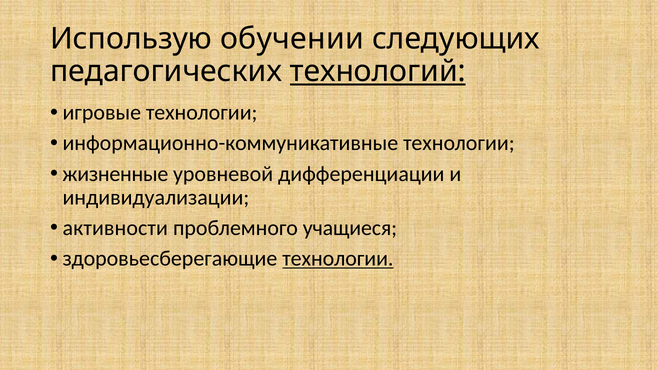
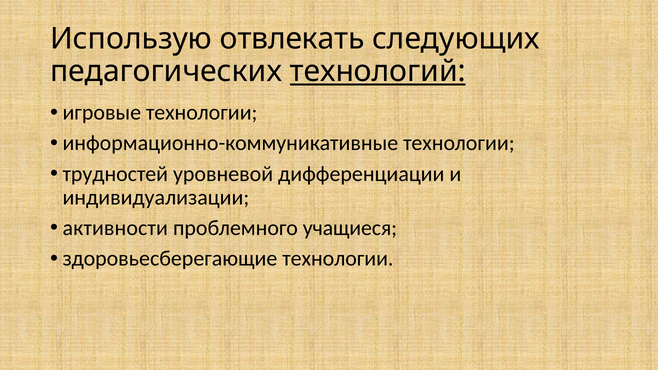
обучении: обучении -> отвлекать
жизненные: жизненные -> трудностей
технологии at (338, 259) underline: present -> none
